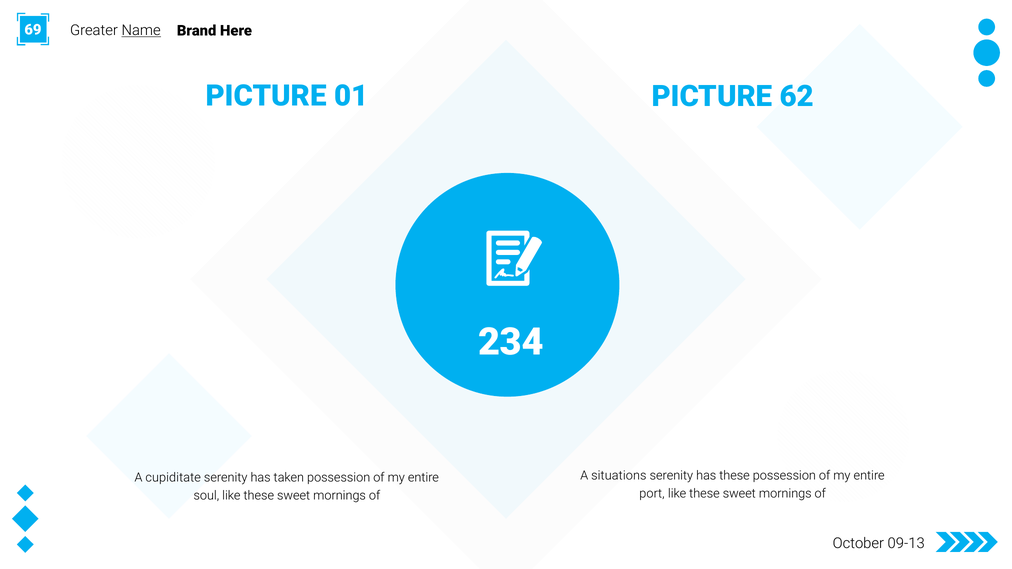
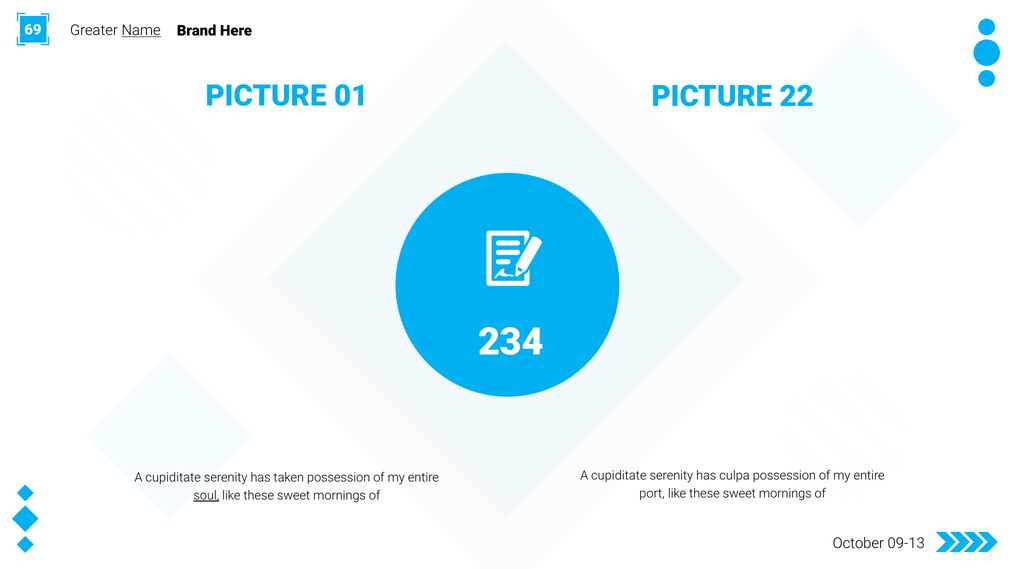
62: 62 -> 22
situations at (619, 476): situations -> cupiditate
has these: these -> culpa
soul underline: none -> present
